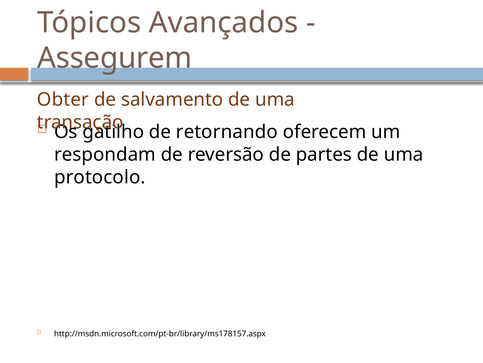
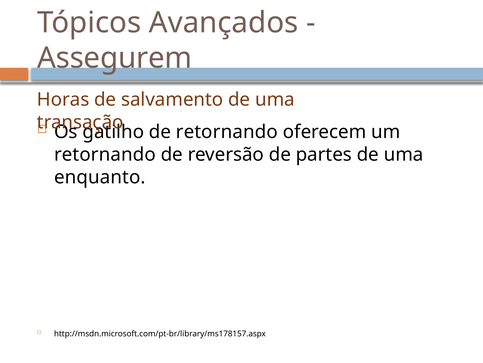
Obter: Obter -> Horas
respondam at (105, 154): respondam -> retornando
protocolo: protocolo -> enquanto
